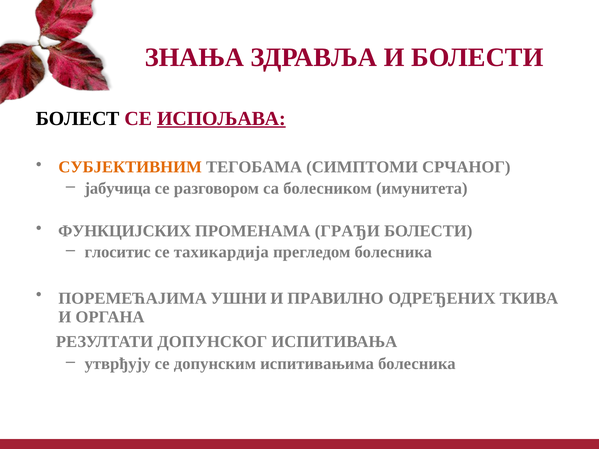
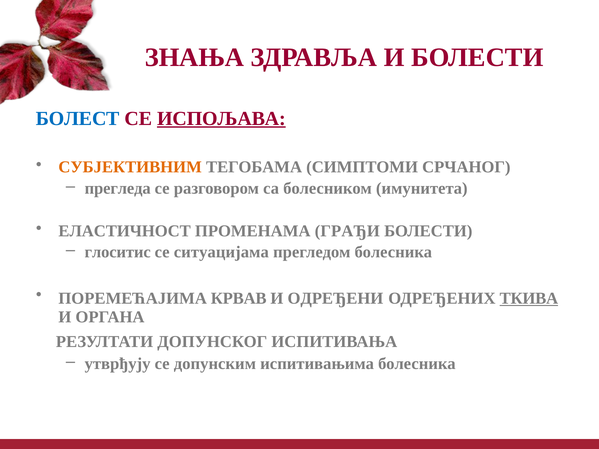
БОЛЕСТ colour: black -> blue
јабучица: јабучица -> прегледа
ФУНКЦИЈСКИХ: ФУНКЦИЈСКИХ -> ЕЛАСТИЧНОСТ
тахикардија: тахикардија -> ситуацијама
УШНИ: УШНИ -> КРВАВ
ПРАВИЛНО: ПРАВИЛНО -> ОДРЕЂЕНИ
ТКИВА underline: none -> present
